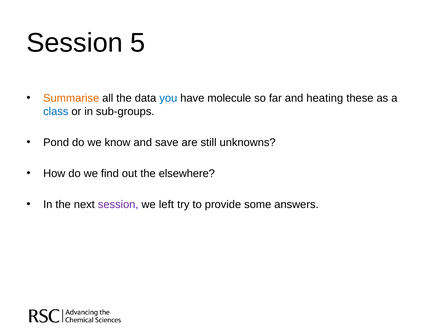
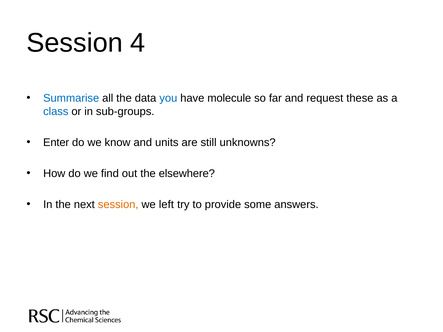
5: 5 -> 4
Summarise colour: orange -> blue
heating: heating -> request
Pond: Pond -> Enter
save: save -> units
session at (118, 205) colour: purple -> orange
